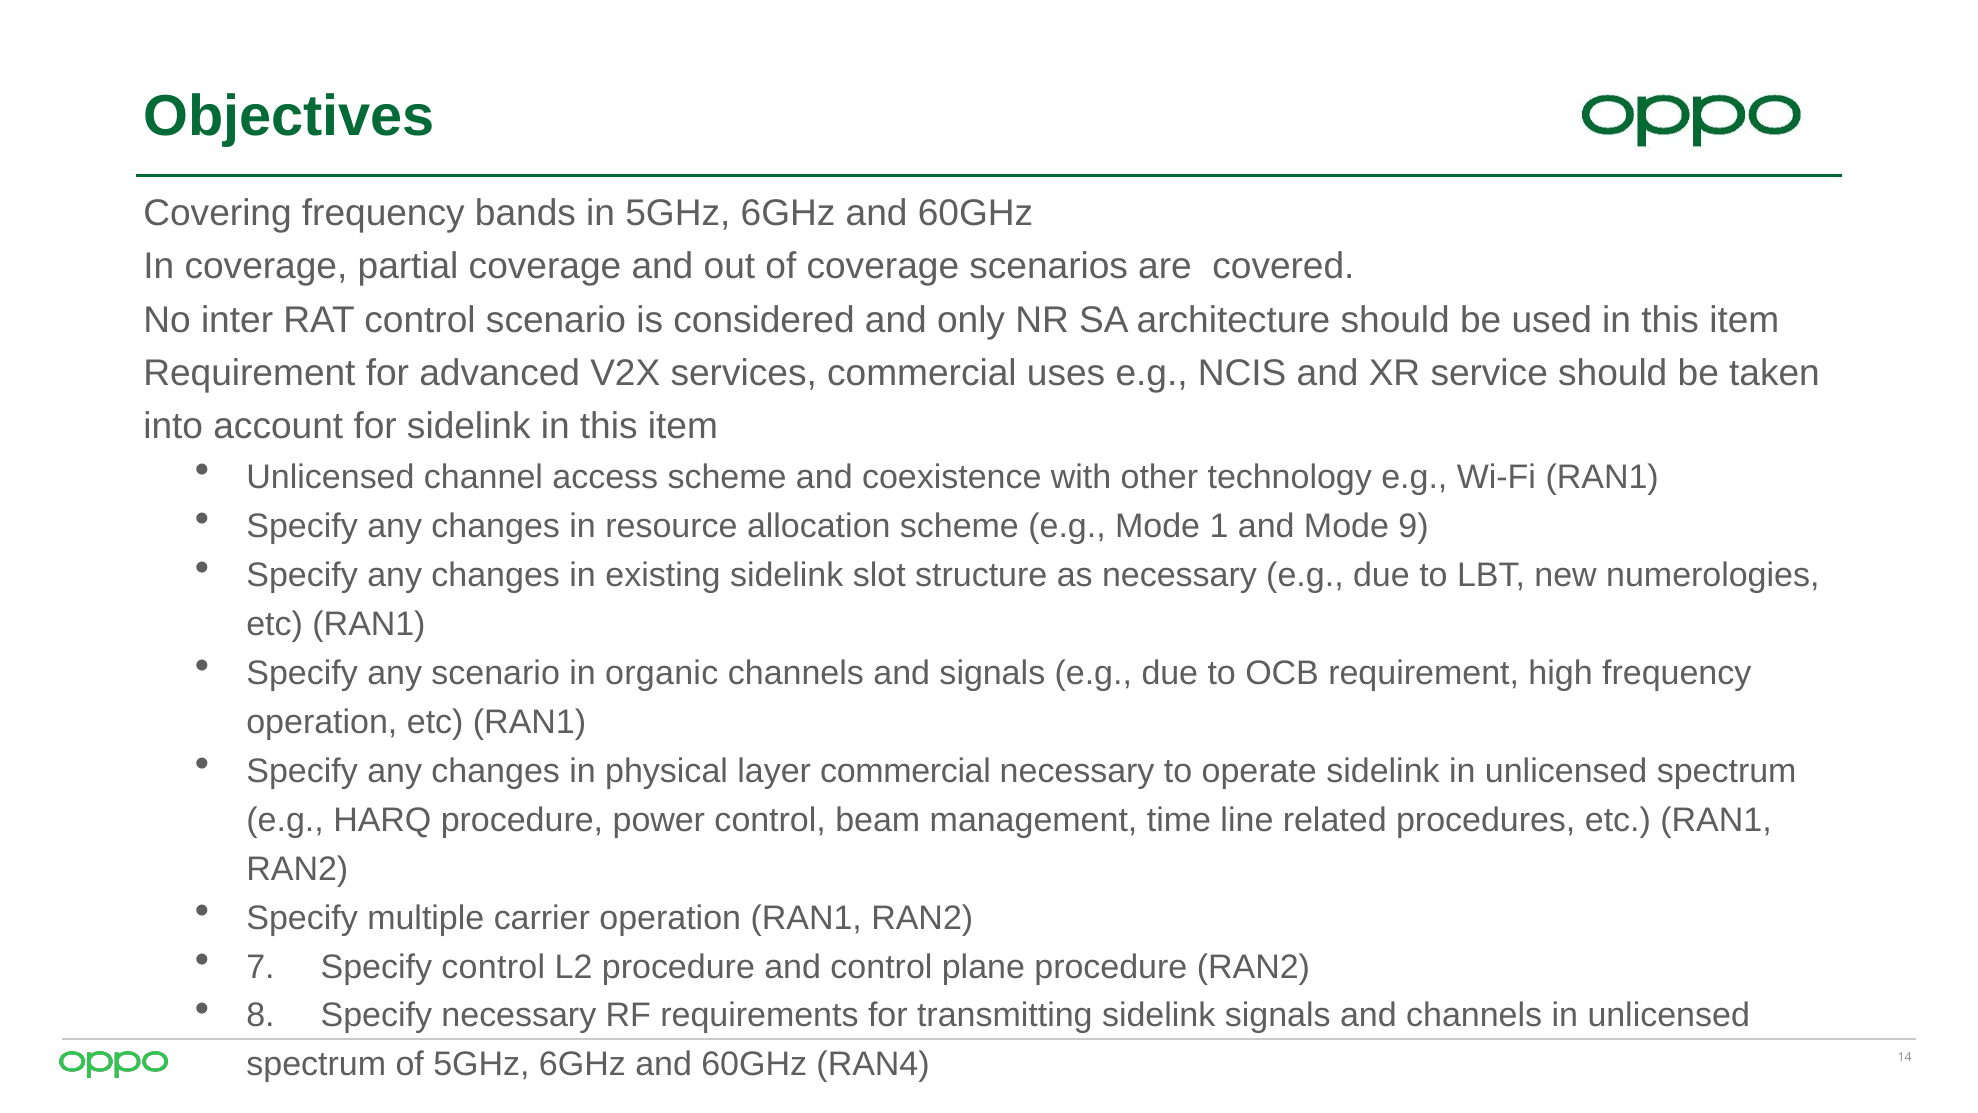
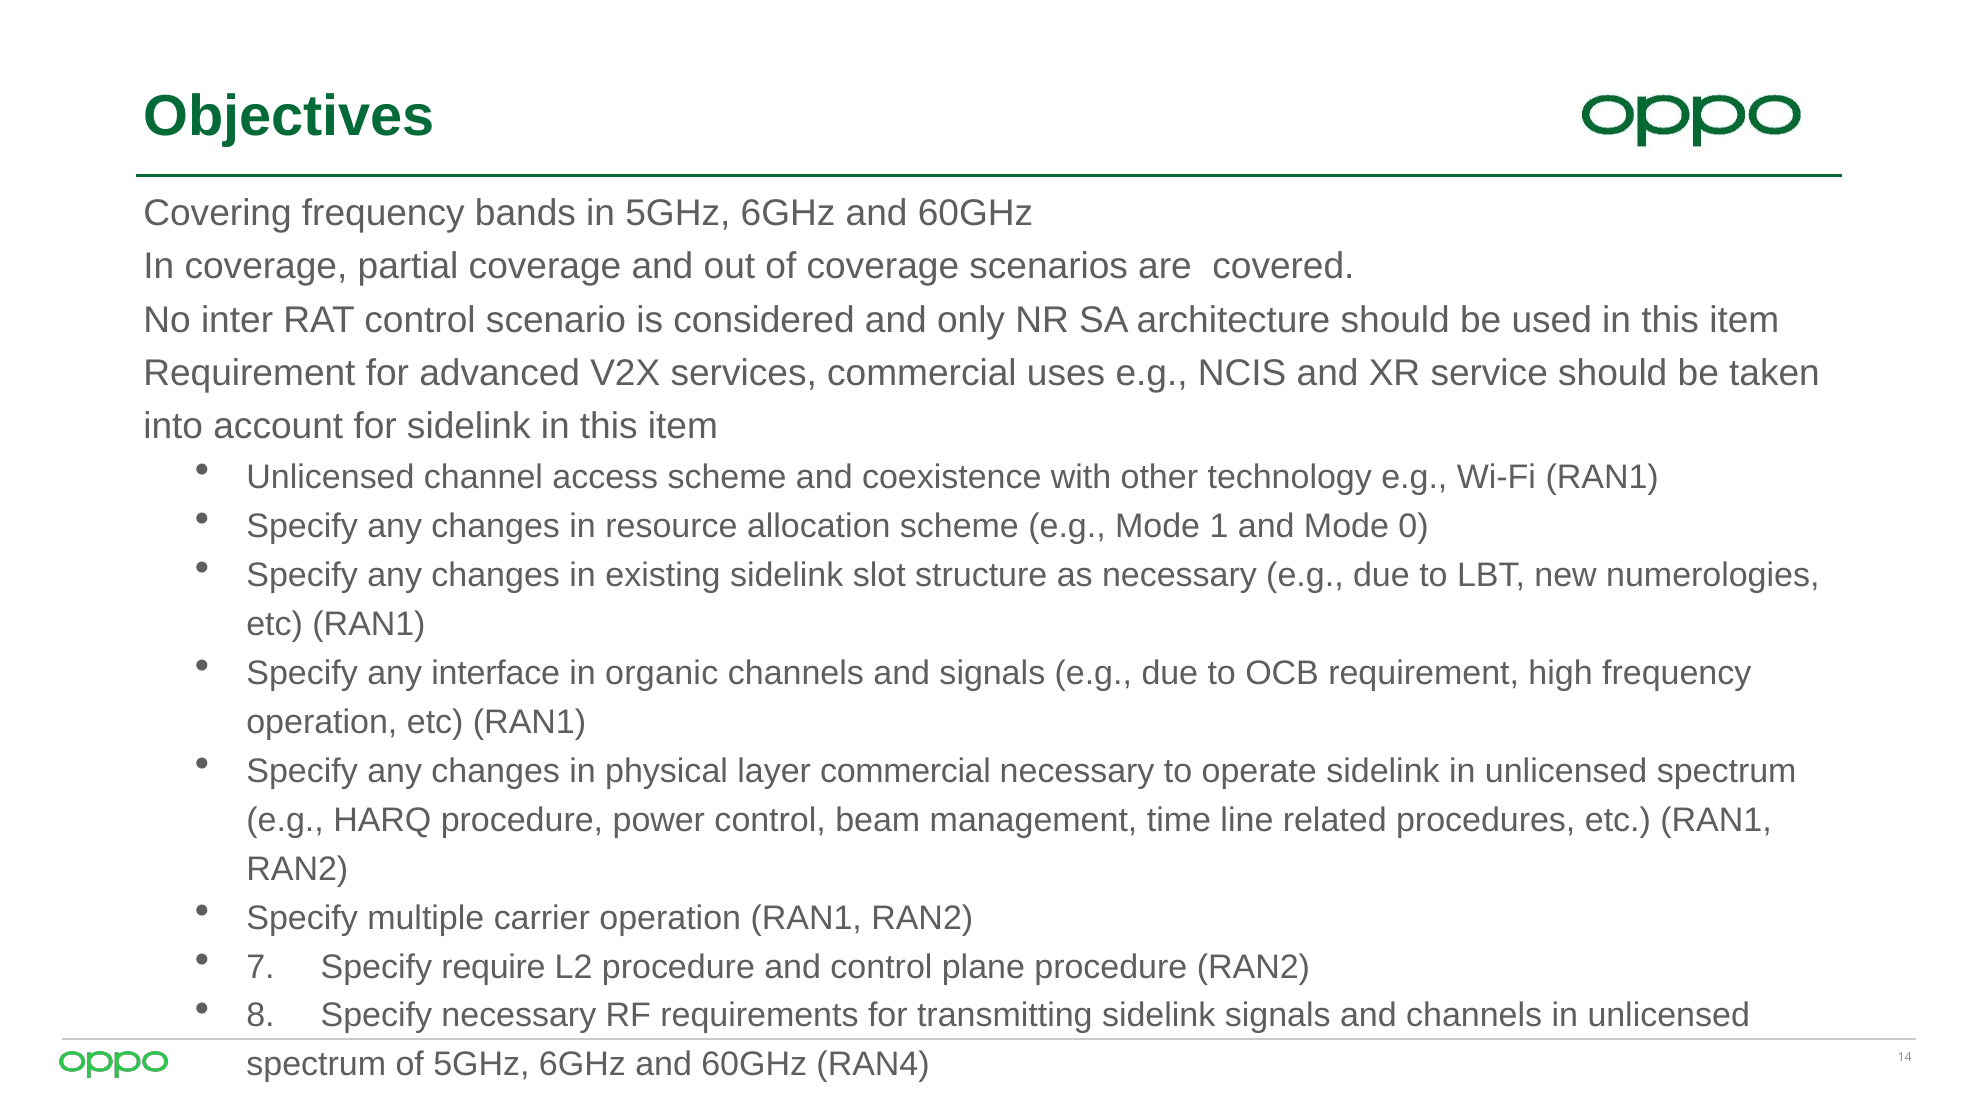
9: 9 -> 0
any scenario: scenario -> interface
Specify control: control -> require
